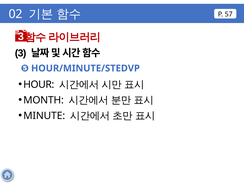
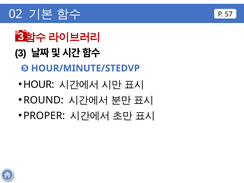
MONTH: MONTH -> ROUND
MINUTE: MINUTE -> PROPER
